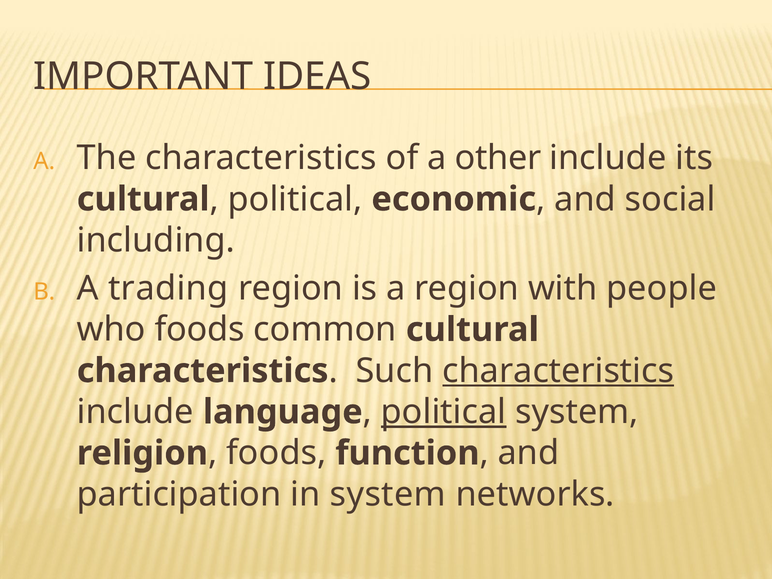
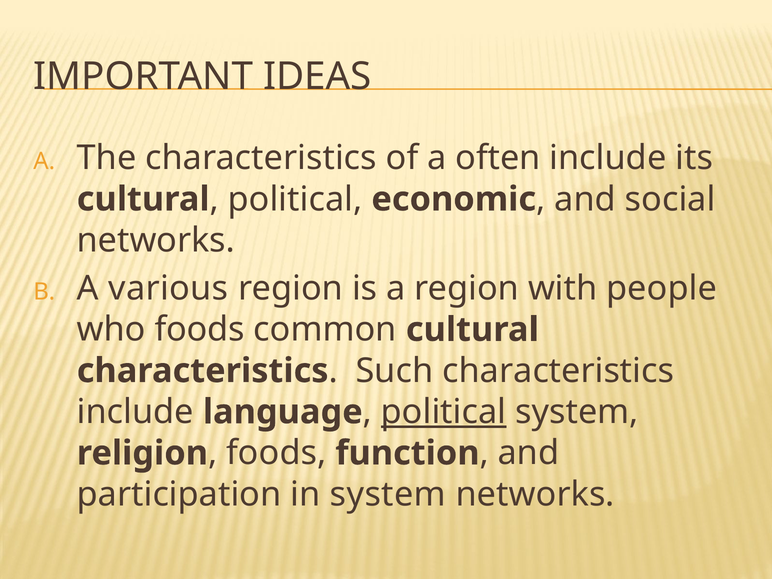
other: other -> often
including at (156, 240): including -> networks
trading: trading -> various
characteristics at (558, 371) underline: present -> none
